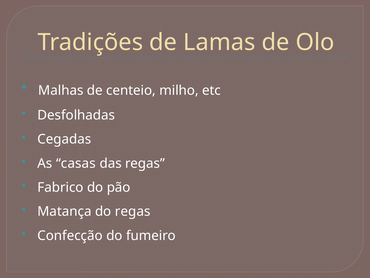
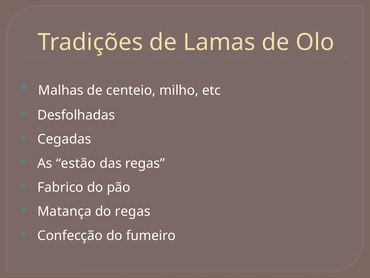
casas: casas -> estão
